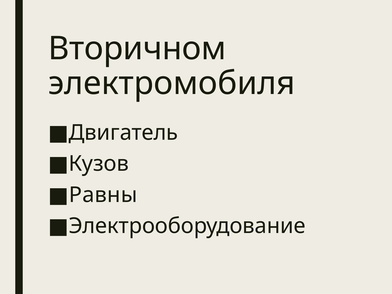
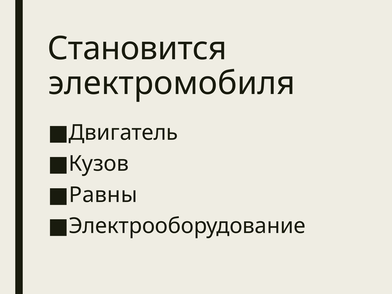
Вторичном: Вторичном -> Становится
